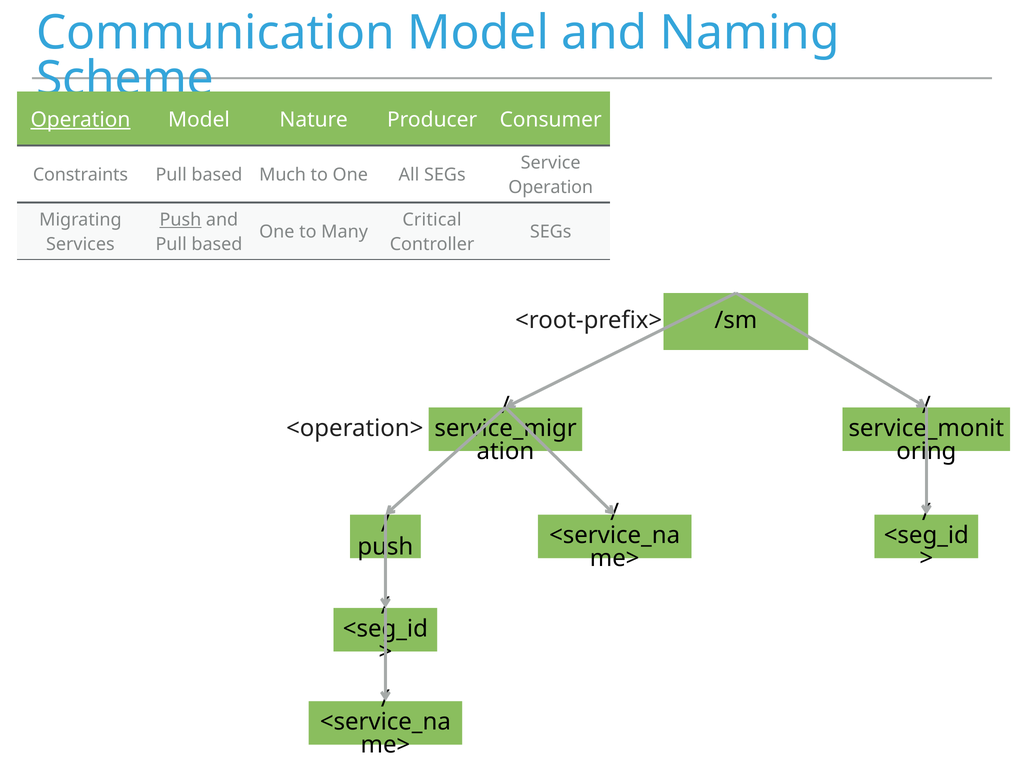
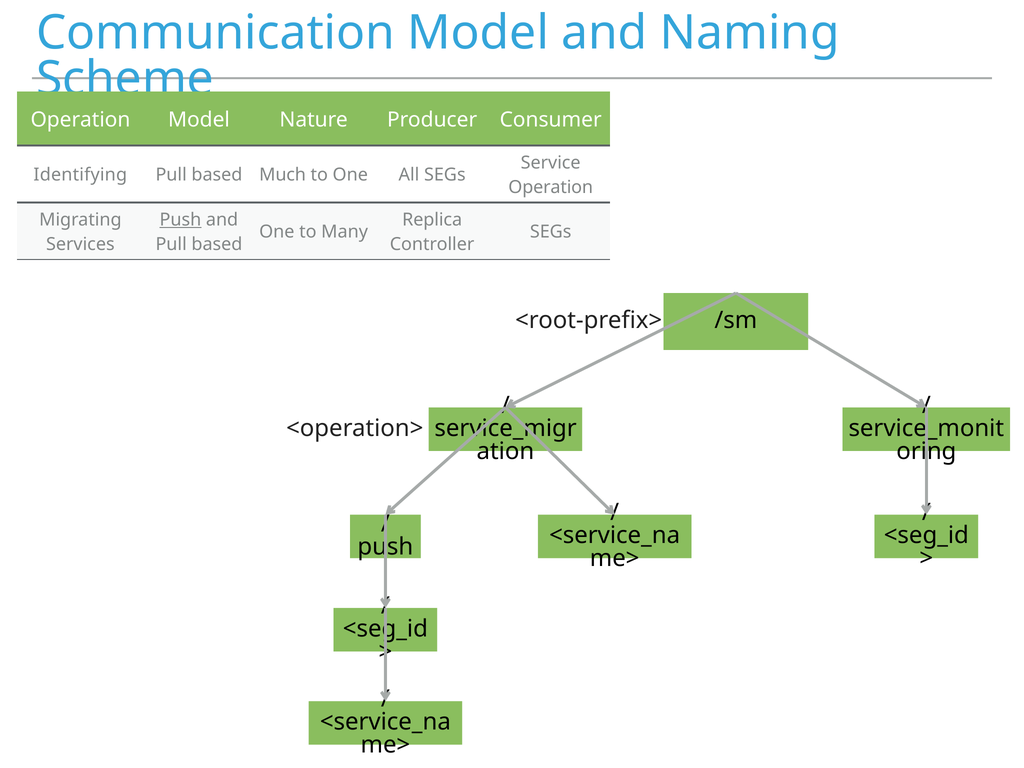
Operation at (80, 120) underline: present -> none
Constraints: Constraints -> Identifying
Critical: Critical -> Replica
